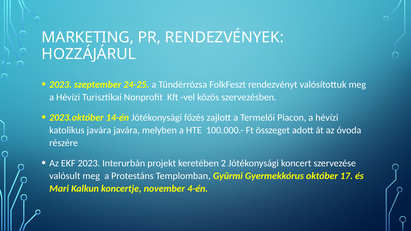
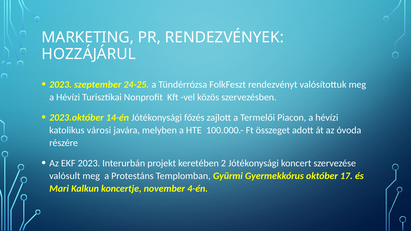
katolikus javára: javára -> városi
